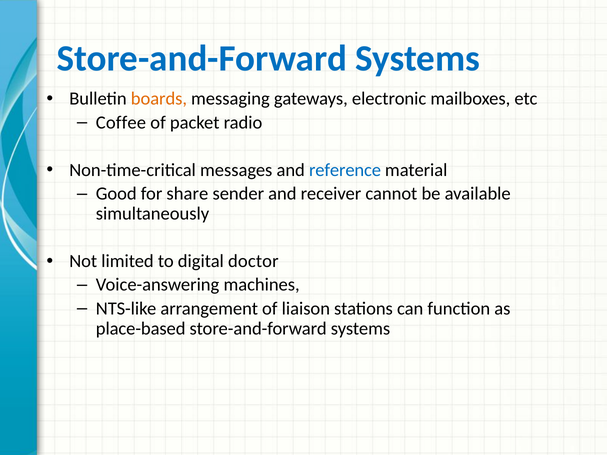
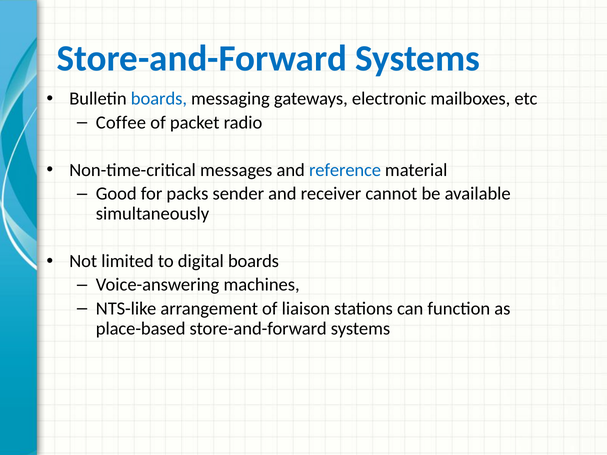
boards at (159, 99) colour: orange -> blue
share: share -> packs
digital doctor: doctor -> boards
